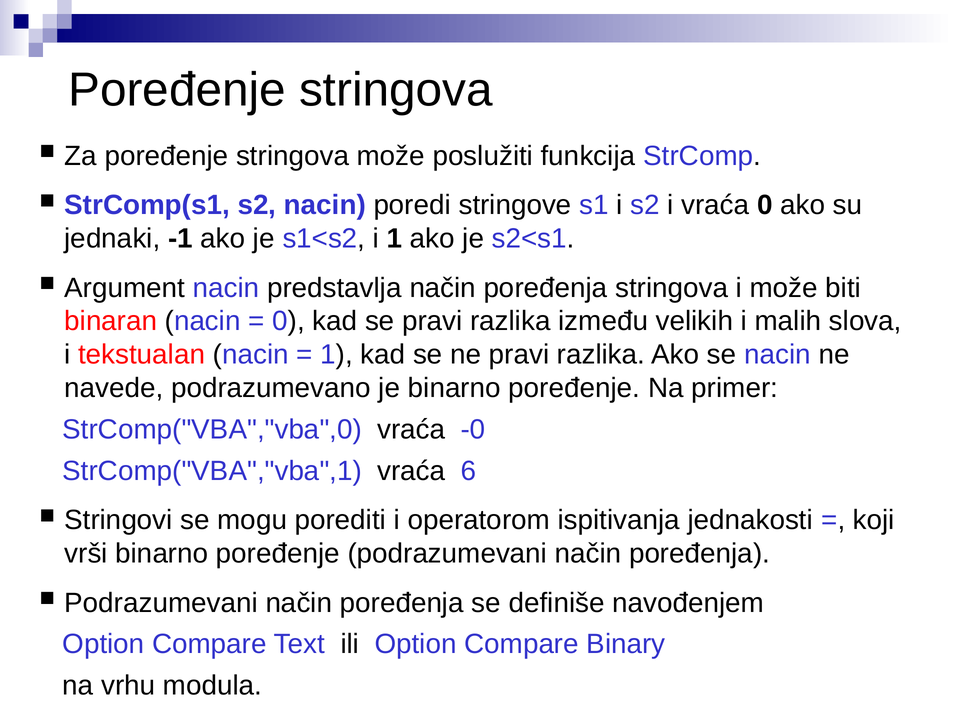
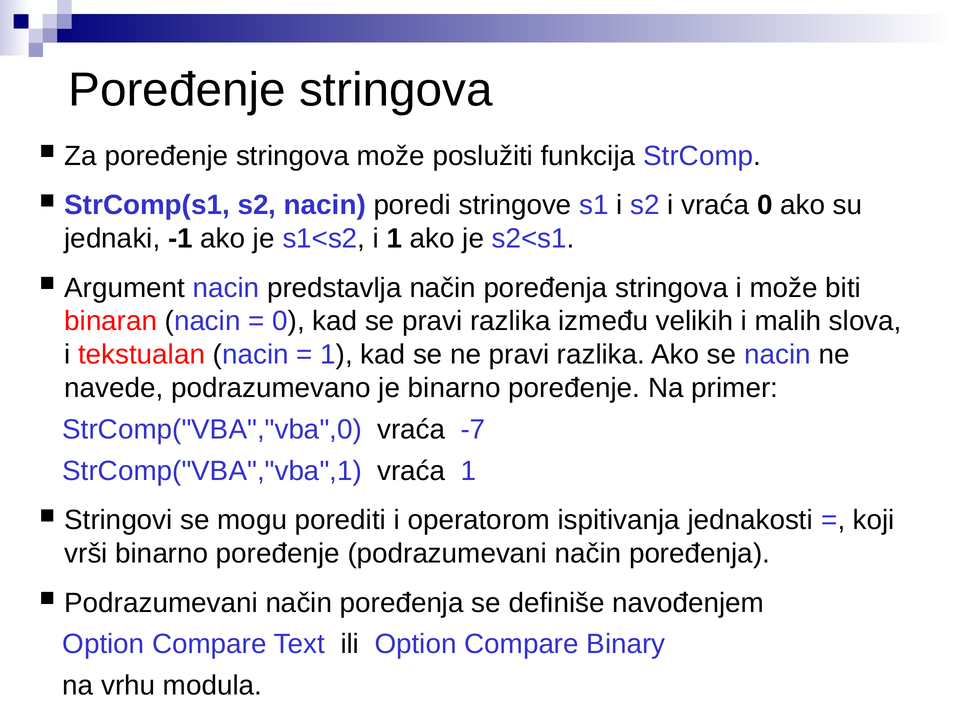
-0: -0 -> -7
vraća 6: 6 -> 1
